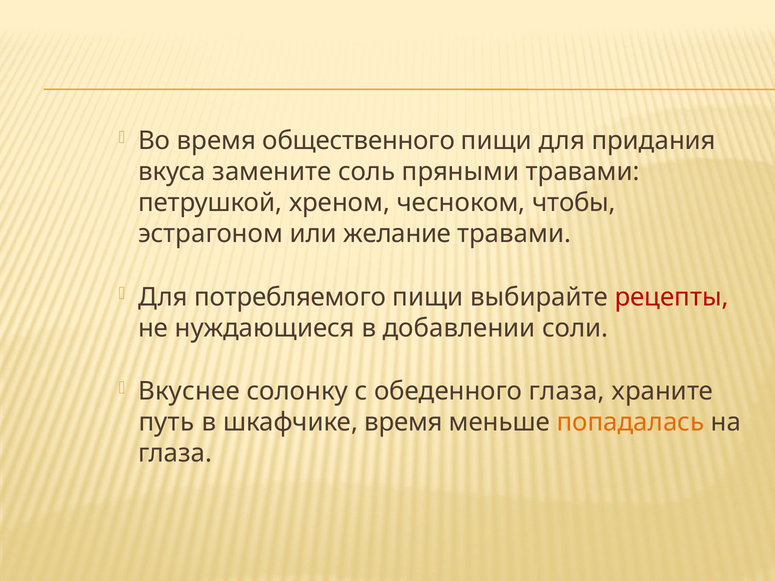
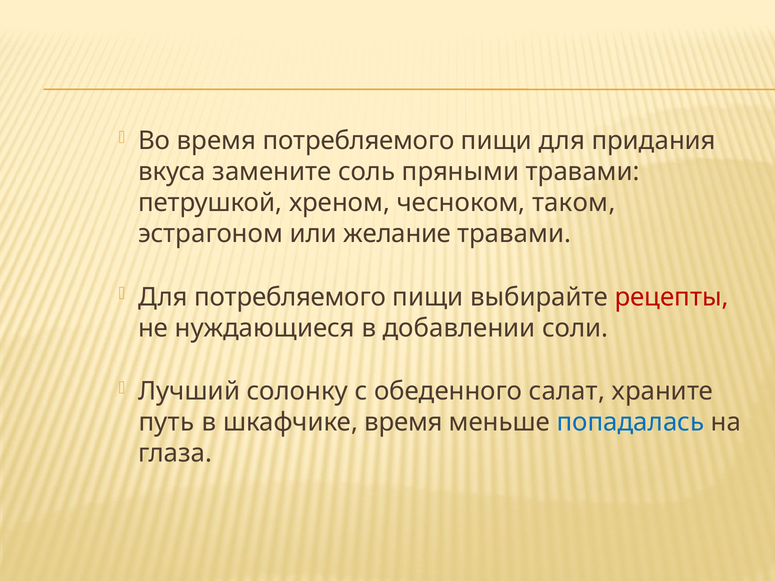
время общественного: общественного -> потребляемого
чтобы: чтобы -> таком
Вкуснее: Вкуснее -> Лучший
обеденного глаза: глаза -> салат
попадалась colour: orange -> blue
